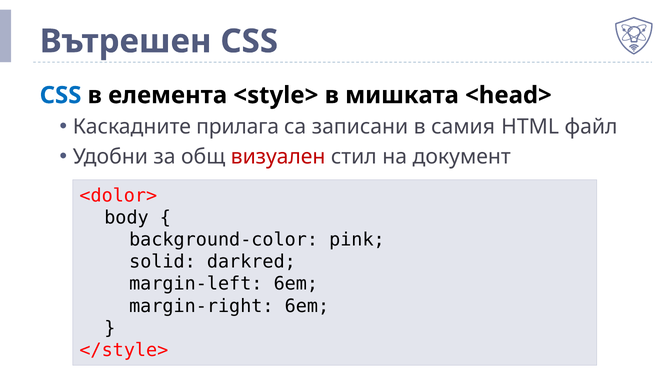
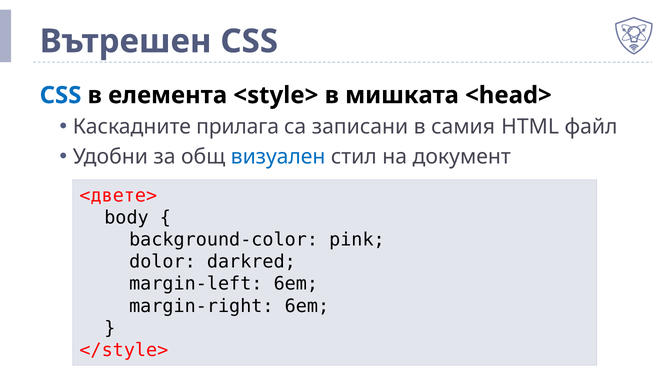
визуален colour: red -> blue
<dolor>: <dolor> -> <двете>
solid: solid -> dolor
